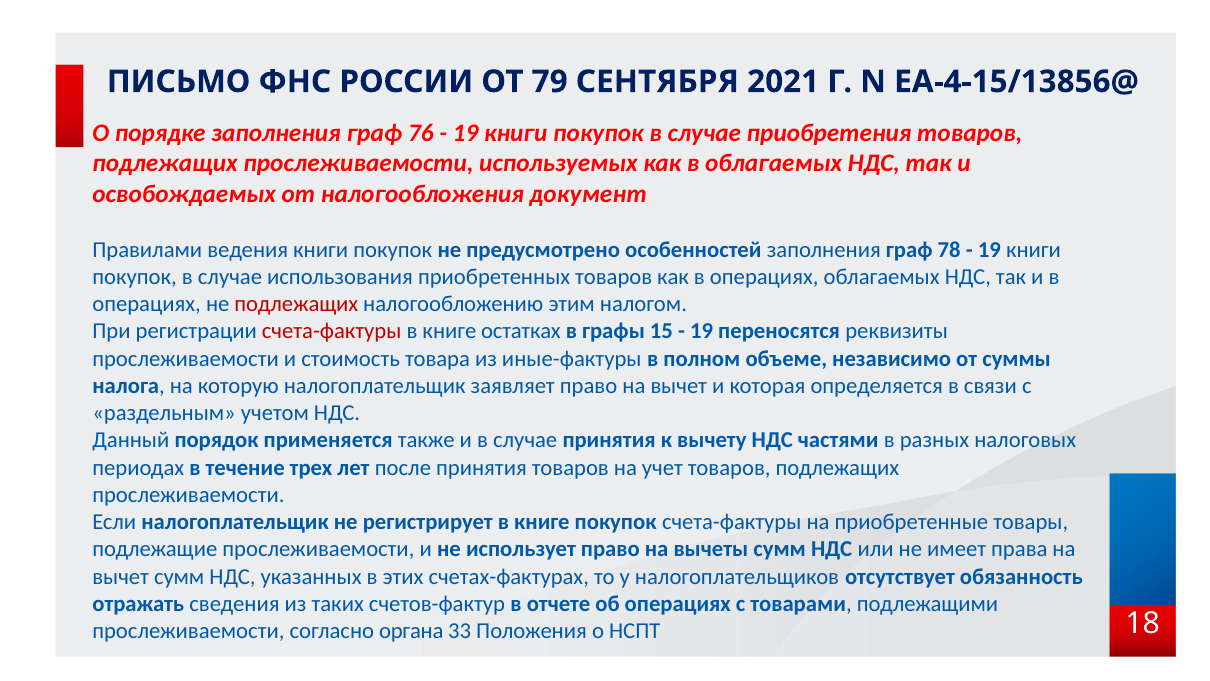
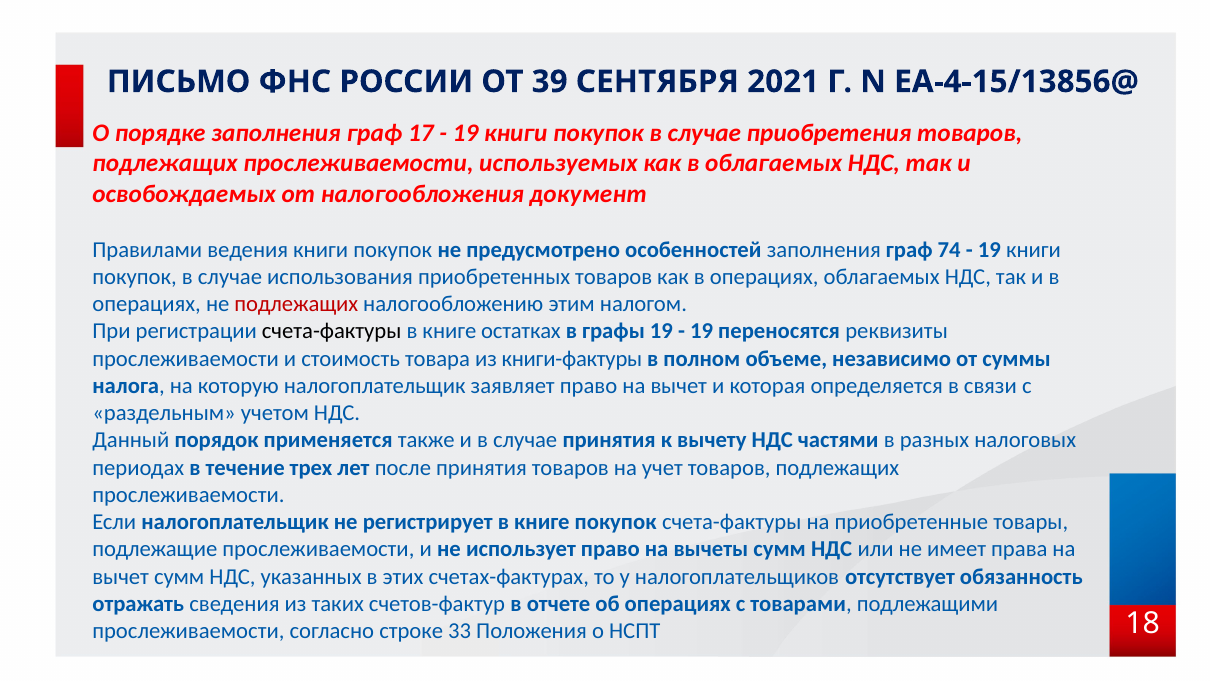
79: 79 -> 39
76: 76 -> 17
78: 78 -> 74
счета-фактуры at (332, 331) colour: red -> black
графы 15: 15 -> 19
иные-фактуры: иные-фактуры -> книги-фактуры
органа: органа -> строке
